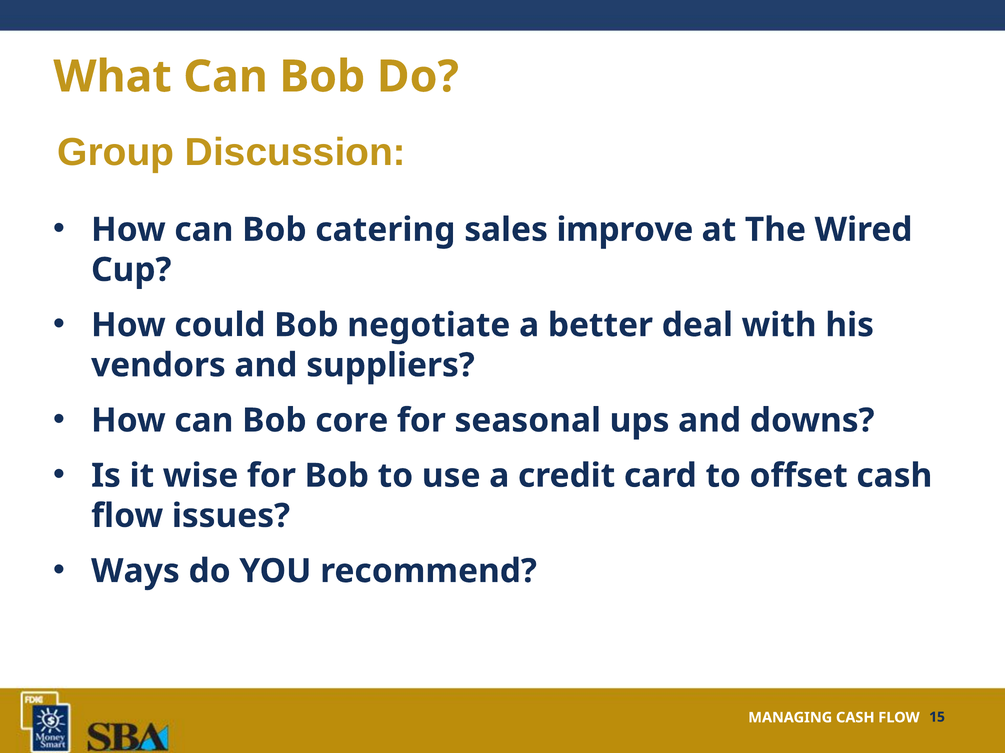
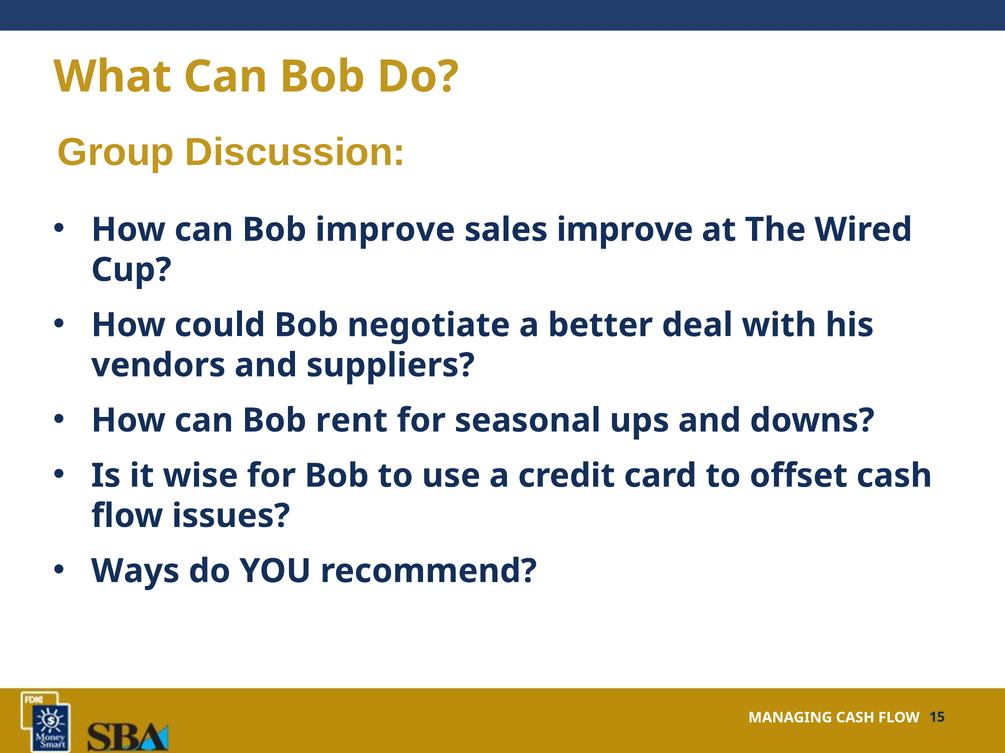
Bob catering: catering -> improve
core: core -> rent
